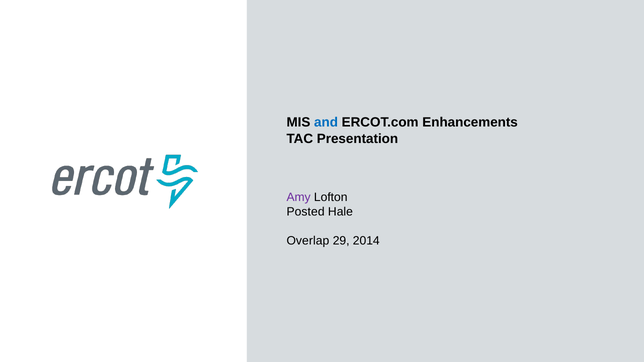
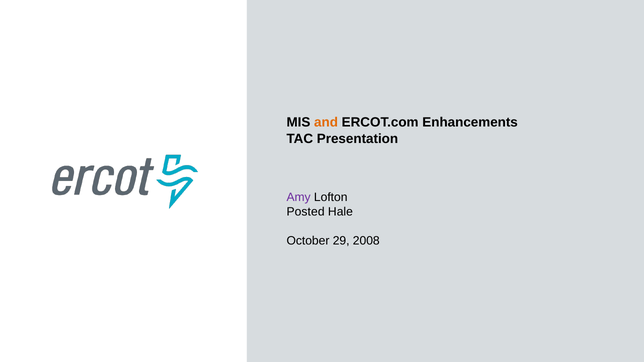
and colour: blue -> orange
Overlap: Overlap -> October
2014: 2014 -> 2008
